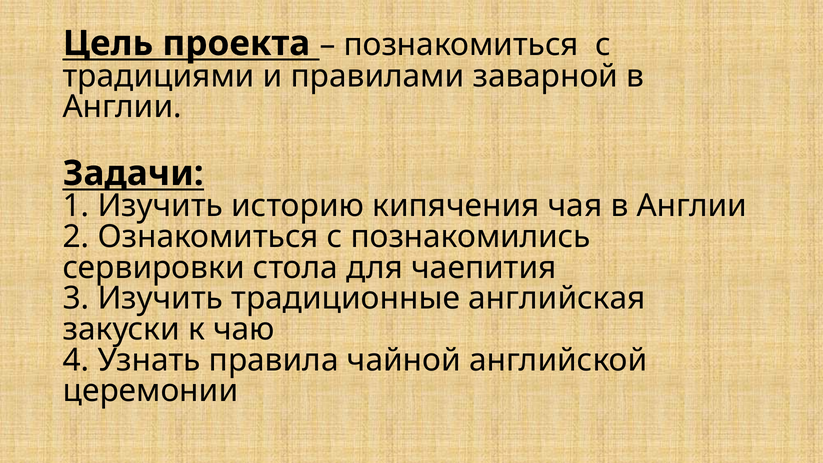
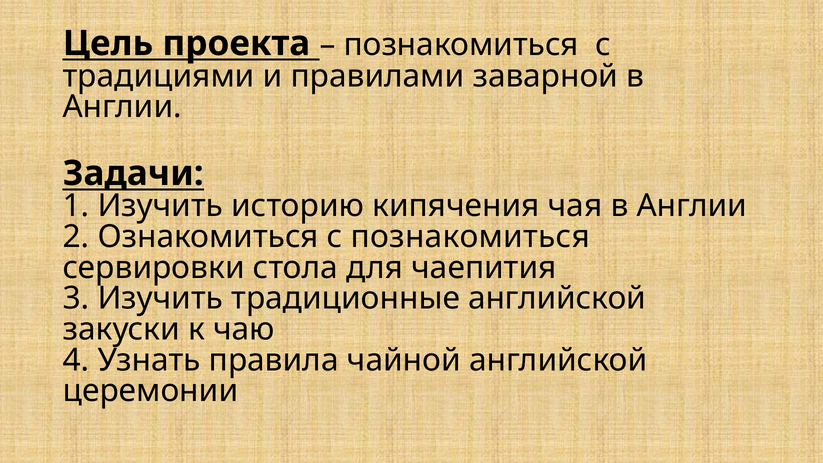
с познакомились: познакомились -> познакомиться
традиционные английская: английская -> английской
